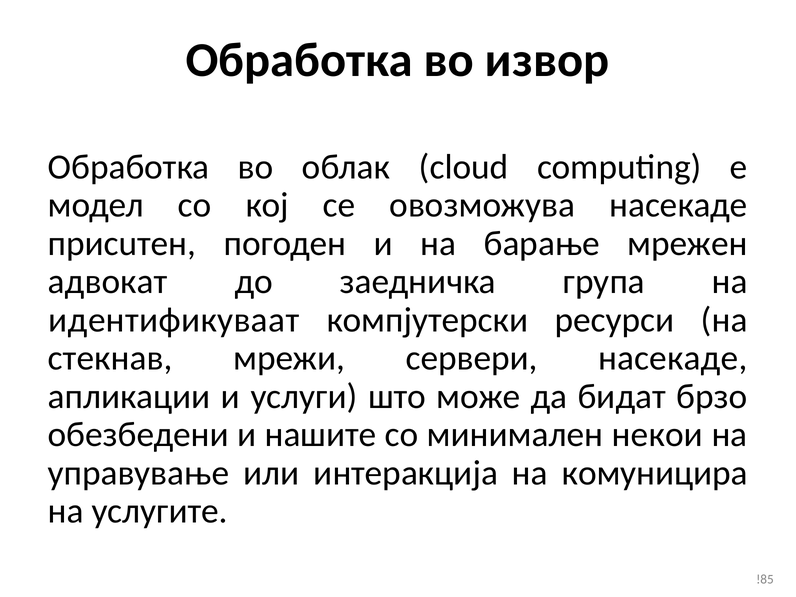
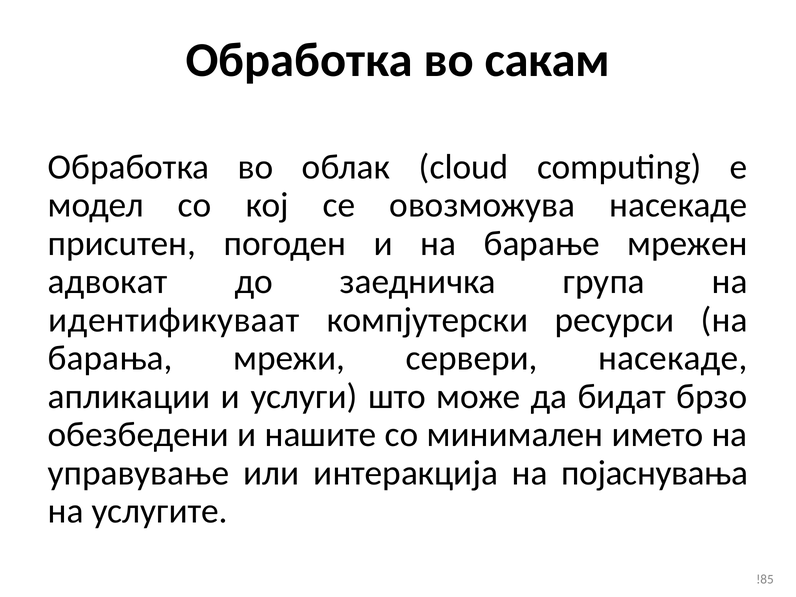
извор: извор -> сакам
стекнав: стекнав -> барања
некои: некои -> името
комуницира: комуницира -> појаснувања
